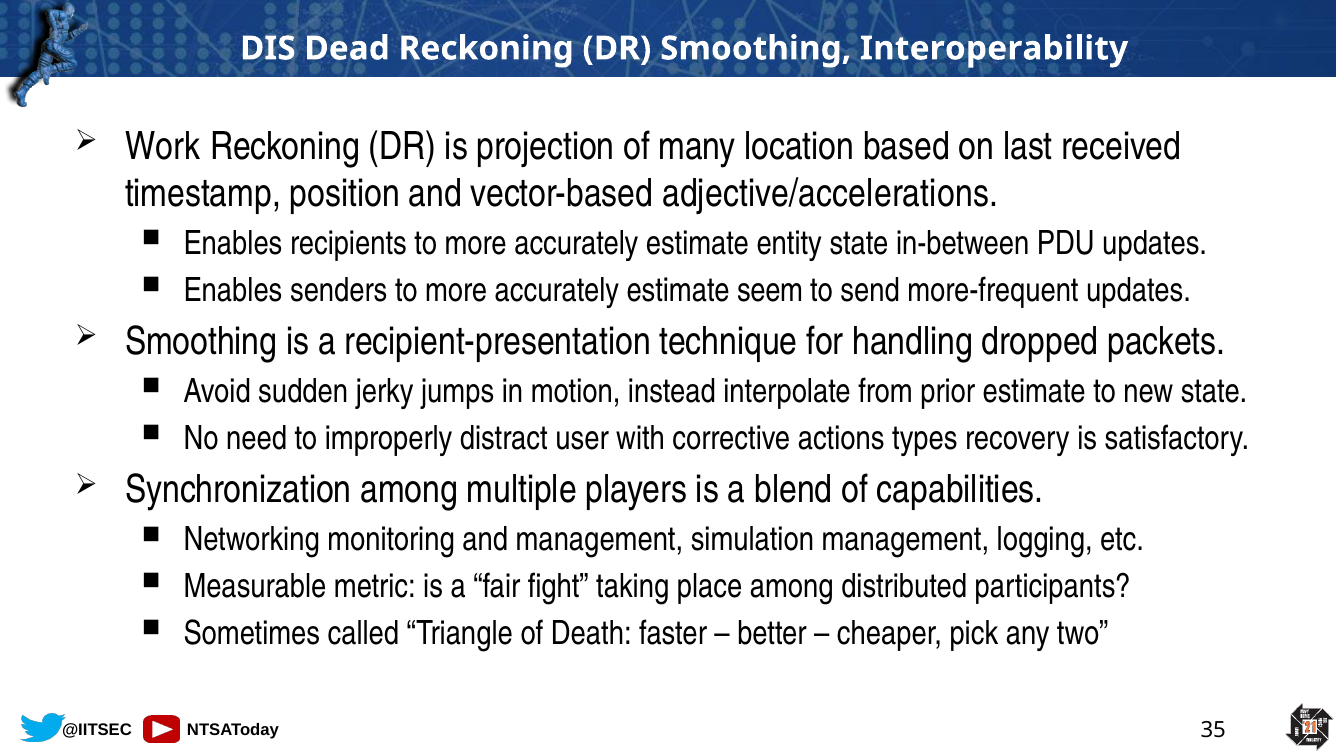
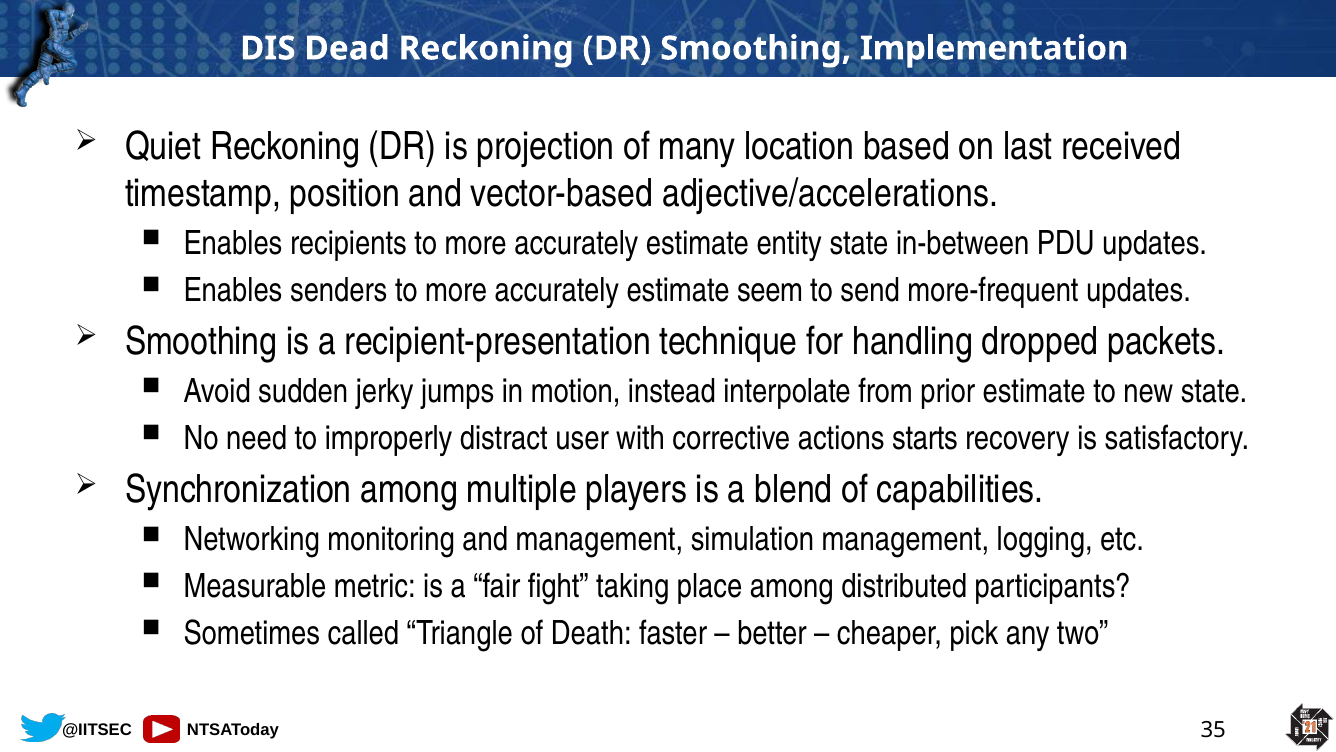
Interoperability: Interoperability -> Implementation
Work: Work -> Quiet
types: types -> starts
